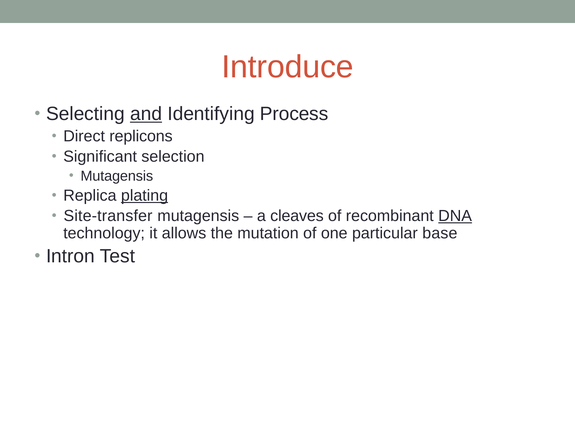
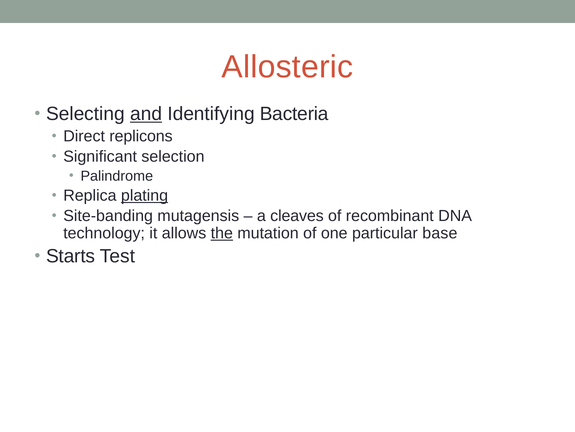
Introduce: Introduce -> Allosteric
Process: Process -> Bacteria
Mutagensis at (117, 176): Mutagensis -> Palindrome
Site-transfer: Site-transfer -> Site-banding
DNA underline: present -> none
the underline: none -> present
Intron: Intron -> Starts
